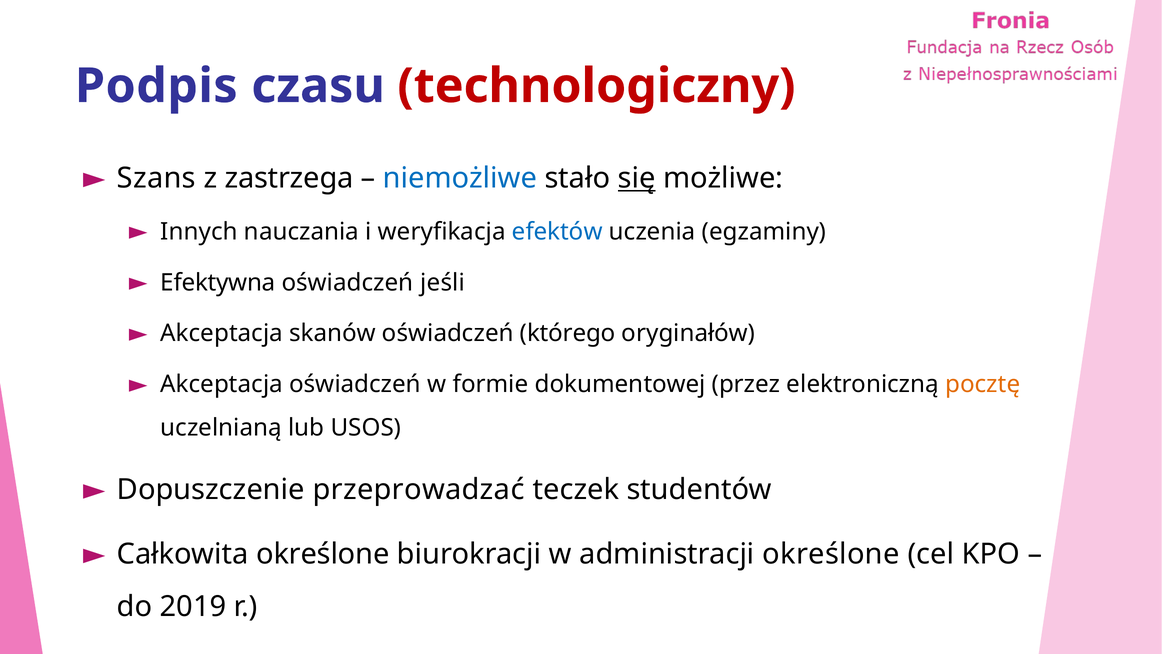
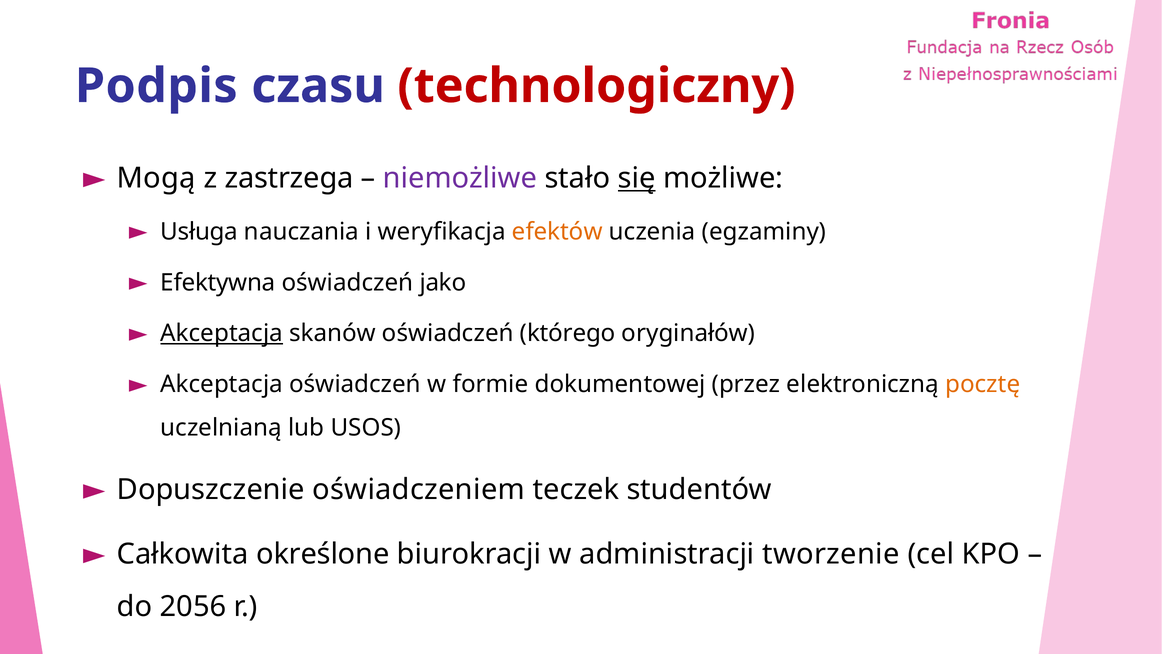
Szans: Szans -> Mogą
niemożliwe colour: blue -> purple
Innych: Innych -> Usługa
efektów colour: blue -> orange
jeśli: jeśli -> jako
Akceptacja at (222, 333) underline: none -> present
przeprowadzać: przeprowadzać -> oświadczeniem
administracji określone: określone -> tworzenie
2019: 2019 -> 2056
